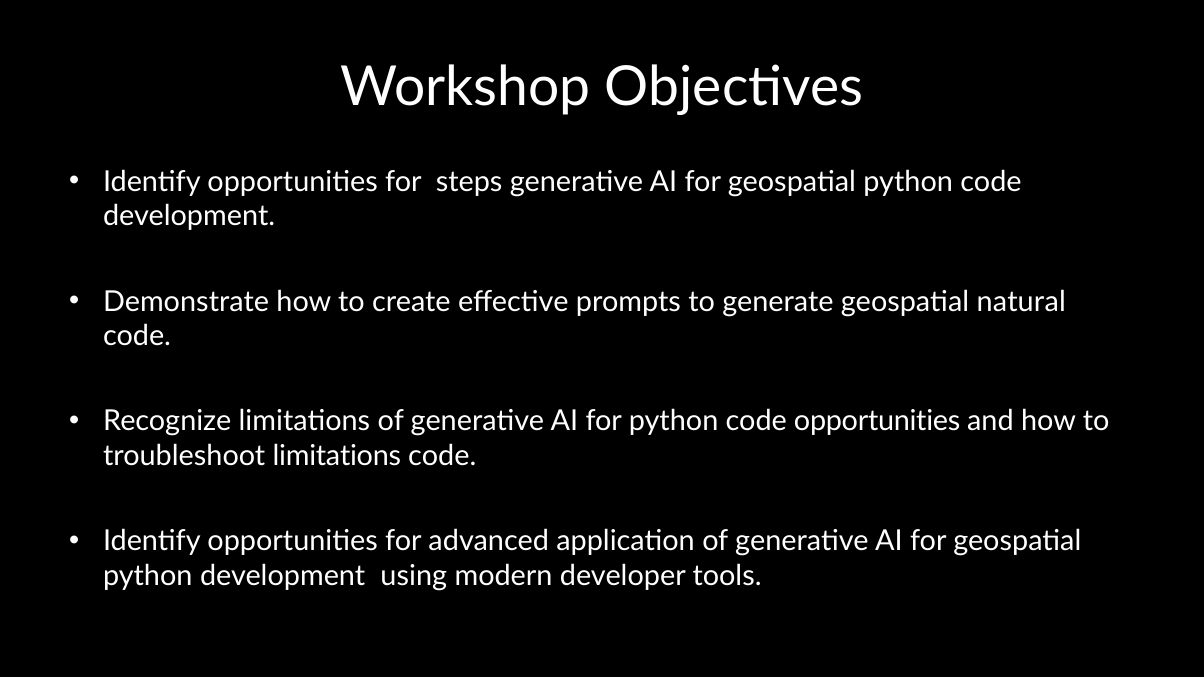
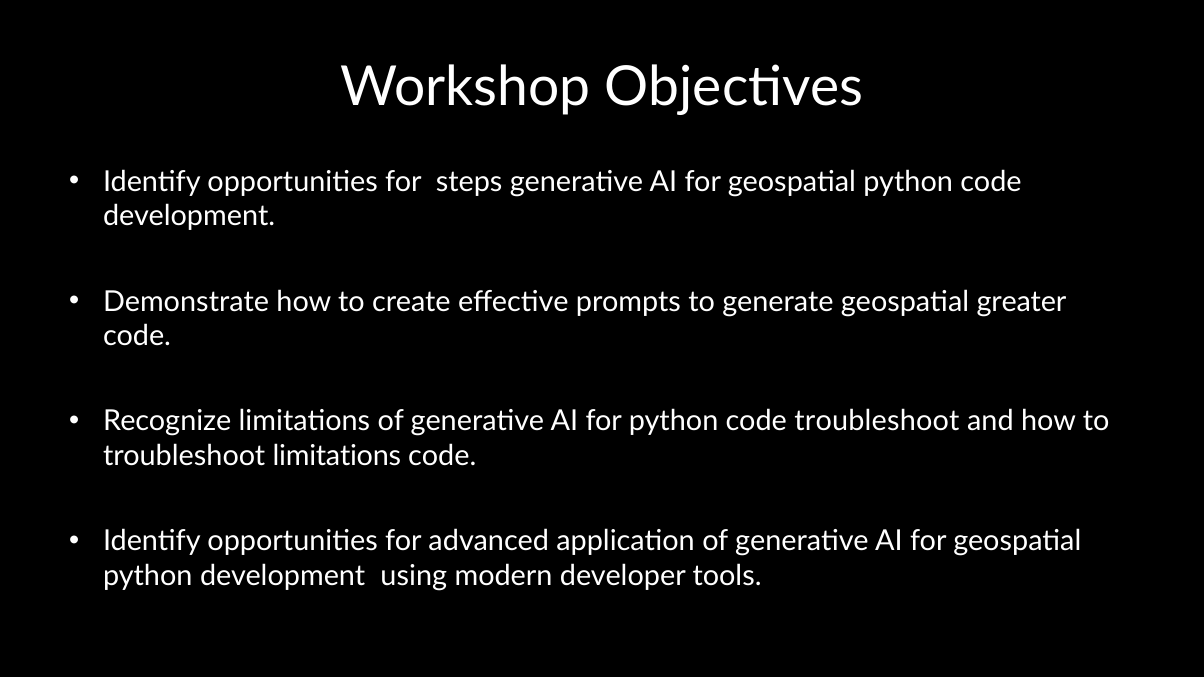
natural: natural -> greater
code opportunities: opportunities -> troubleshoot
